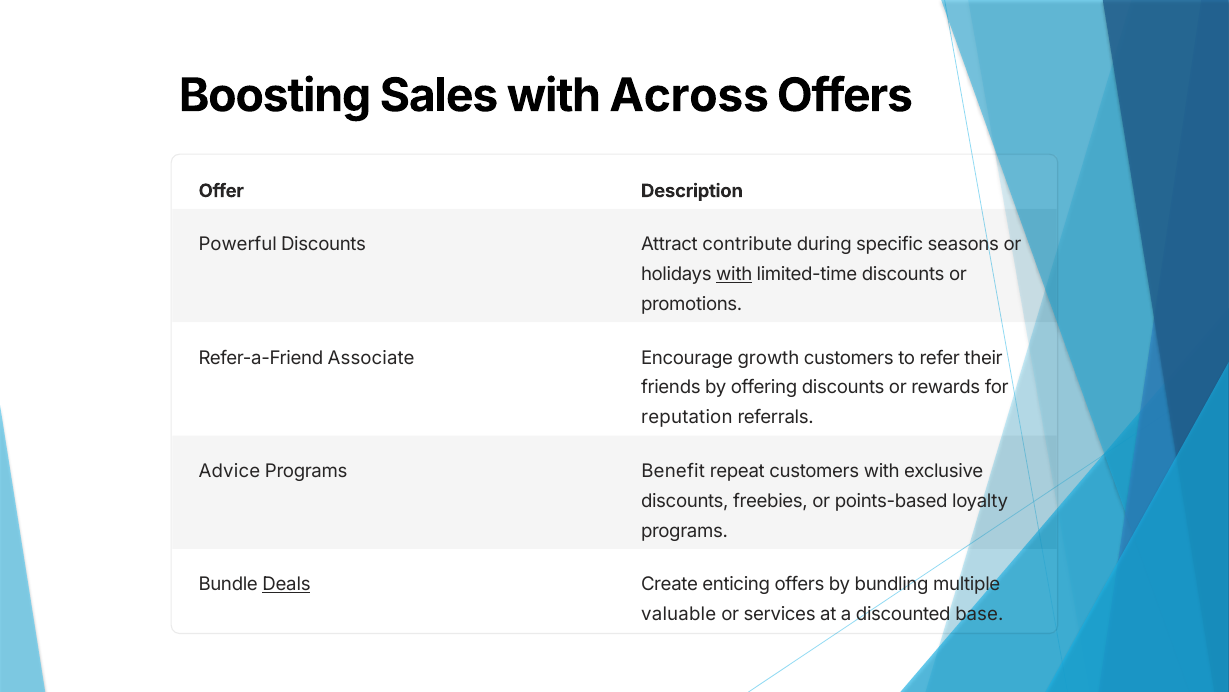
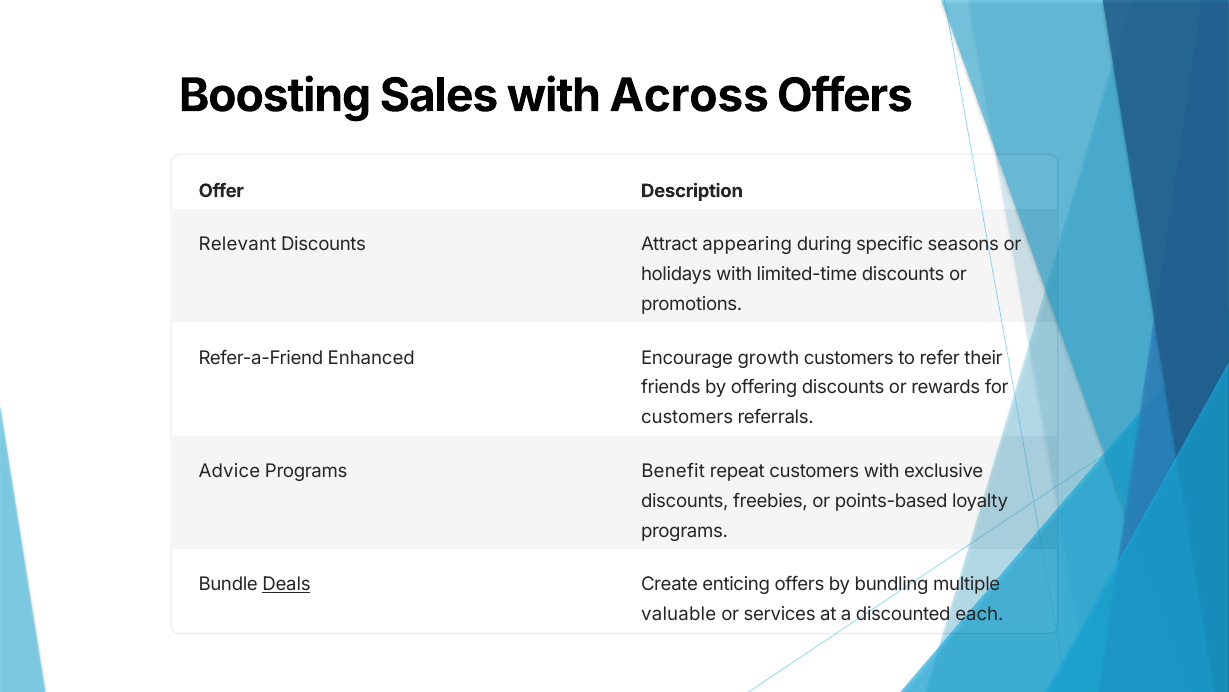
Powerful: Powerful -> Relevant
contribute: contribute -> appearing
with at (734, 274) underline: present -> none
Associate: Associate -> Enhanced
reputation at (687, 417): reputation -> customers
base: base -> each
